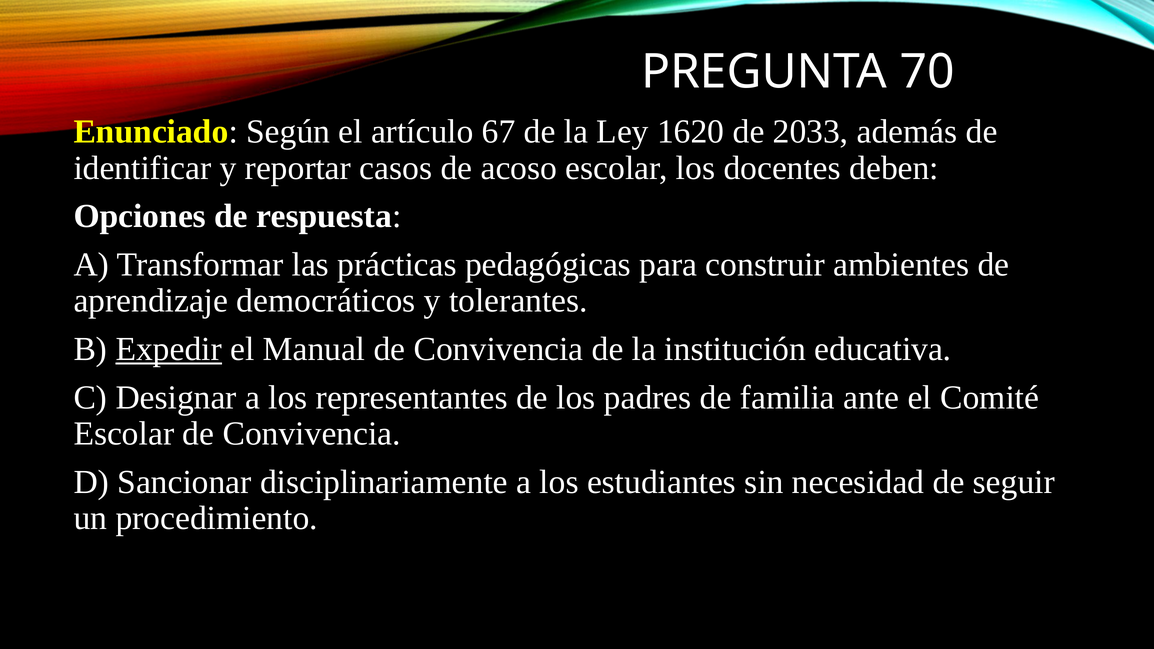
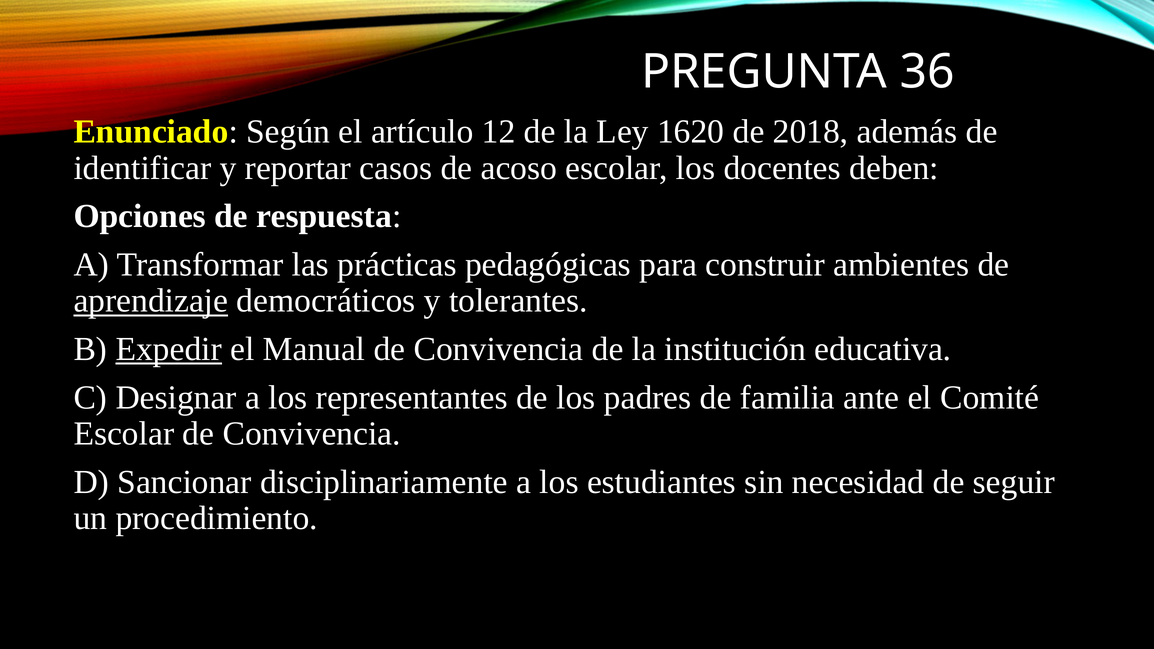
70: 70 -> 36
67: 67 -> 12
2033: 2033 -> 2018
aprendizaje underline: none -> present
